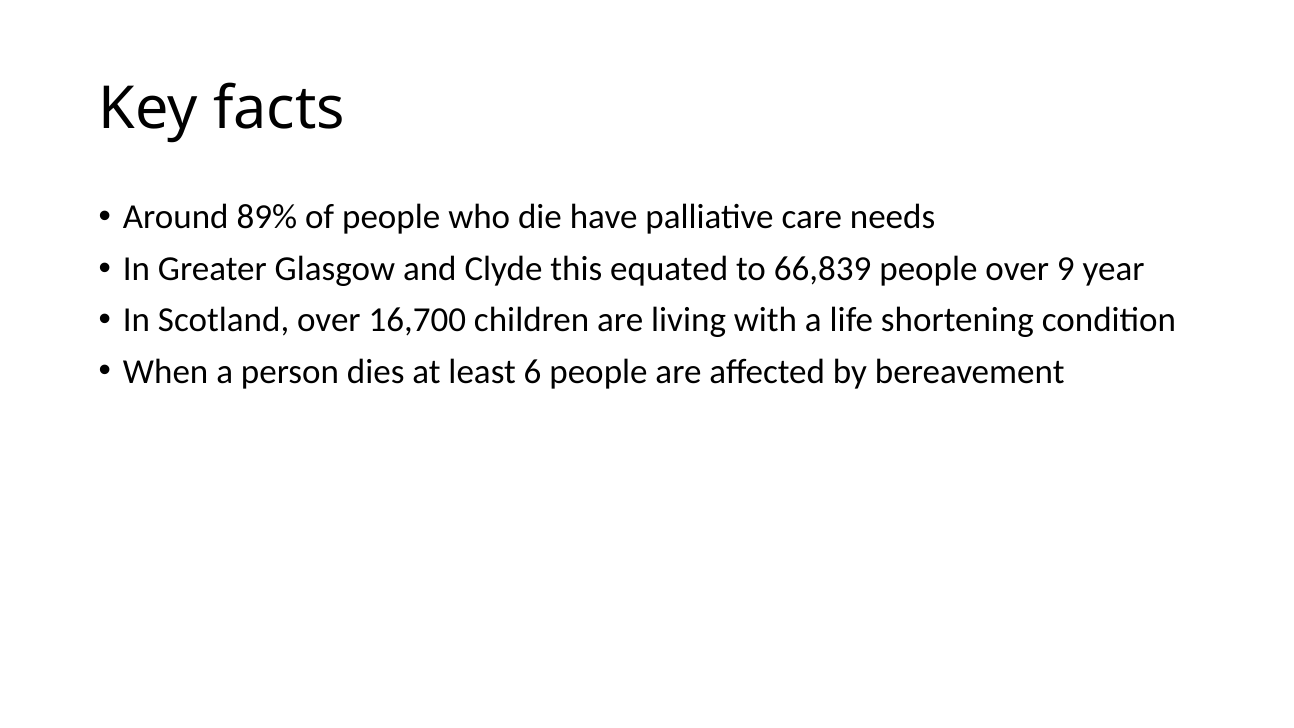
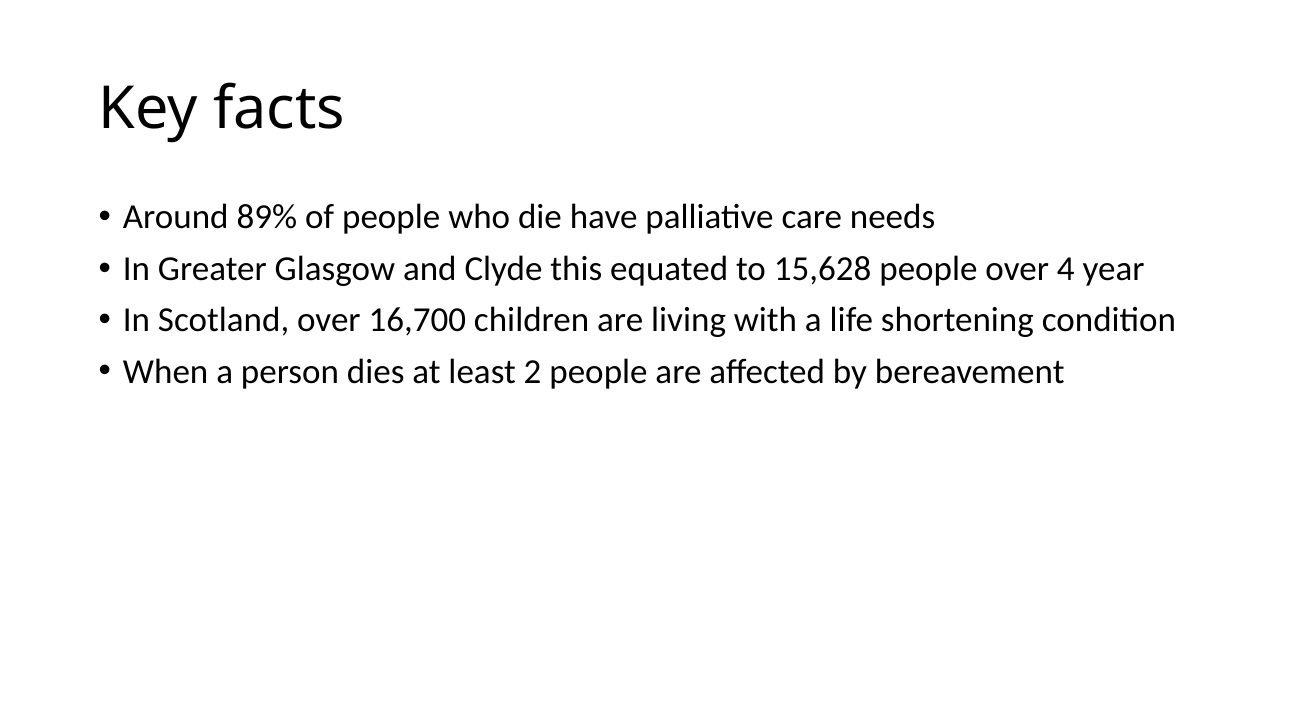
66,839: 66,839 -> 15,628
9: 9 -> 4
6: 6 -> 2
